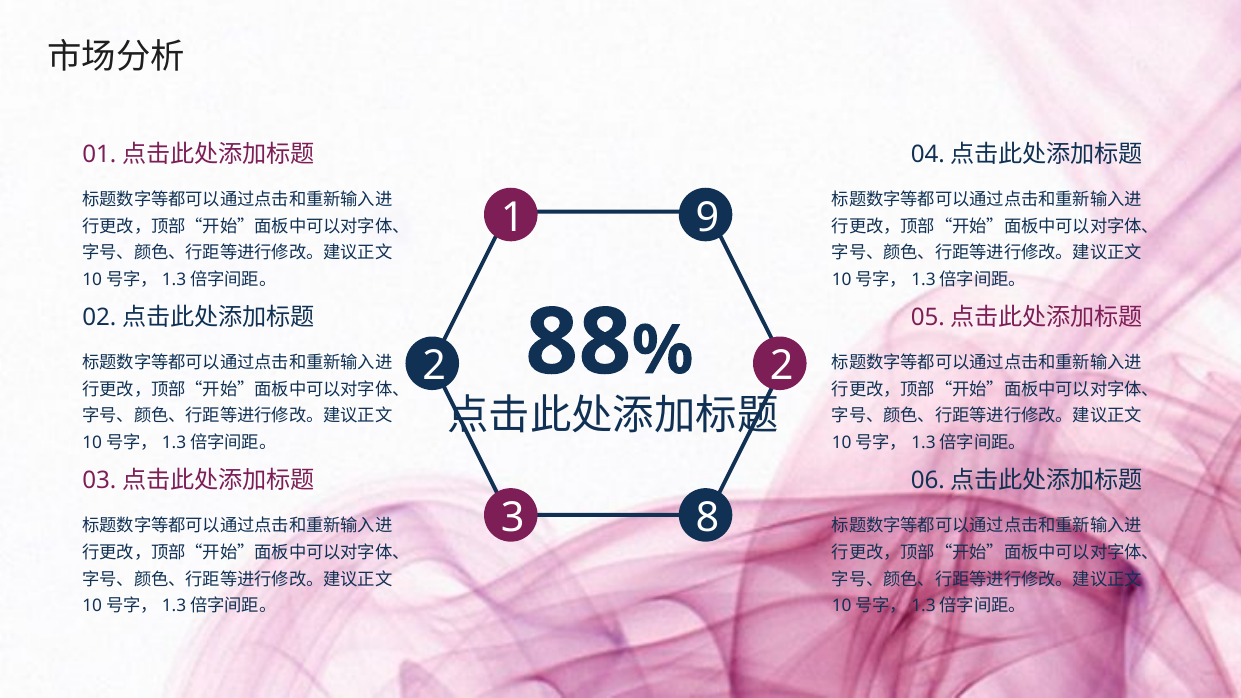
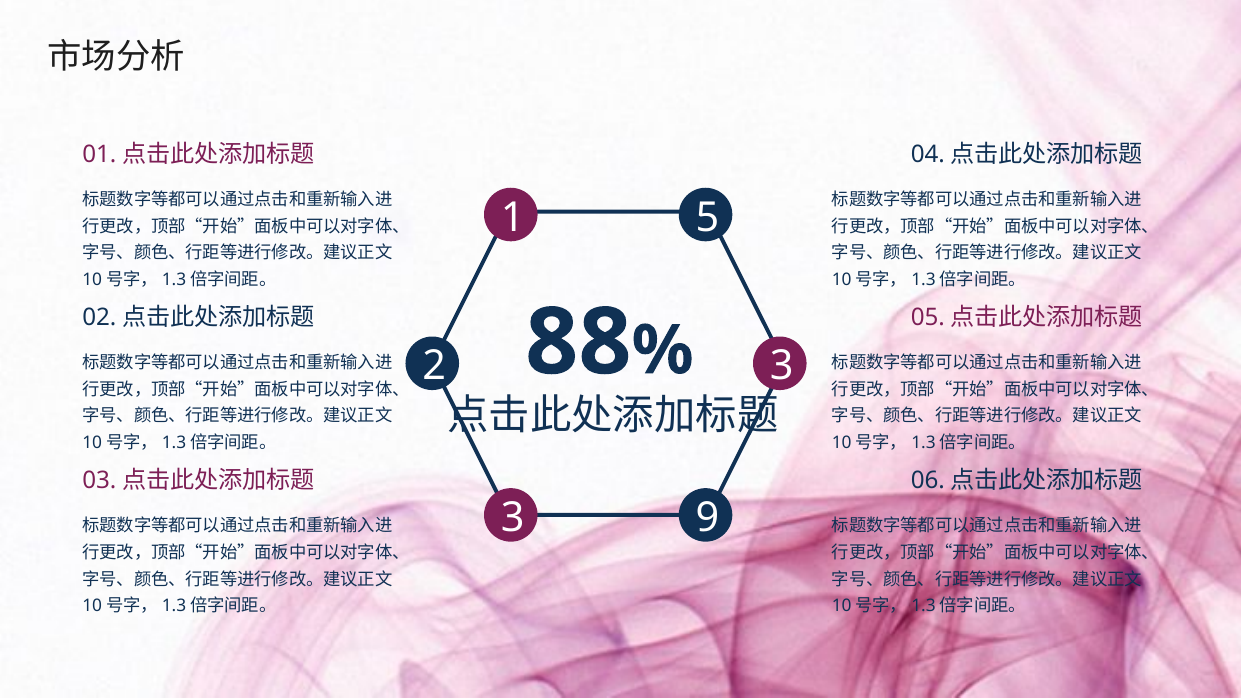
9: 9 -> 5
2 2: 2 -> 3
8: 8 -> 9
